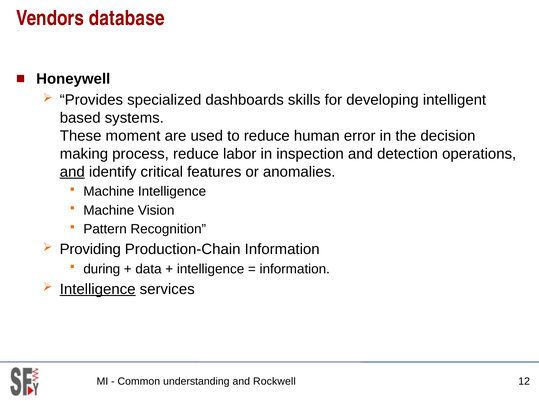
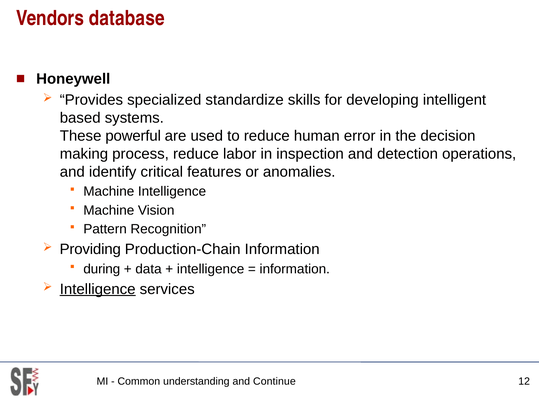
dashboards: dashboards -> standardize
moment: moment -> powerful
and at (72, 172) underline: present -> none
Rockwell: Rockwell -> Continue
